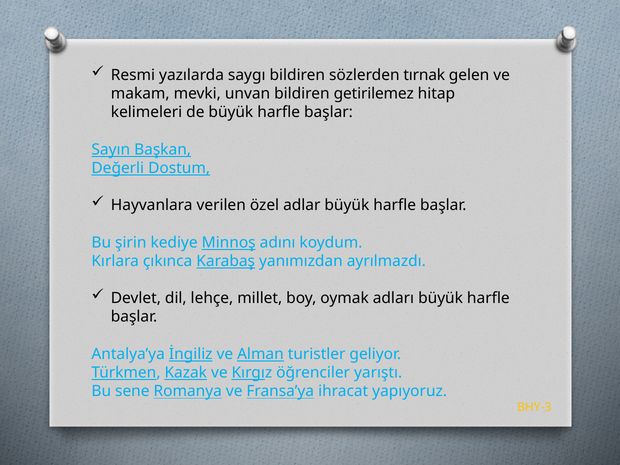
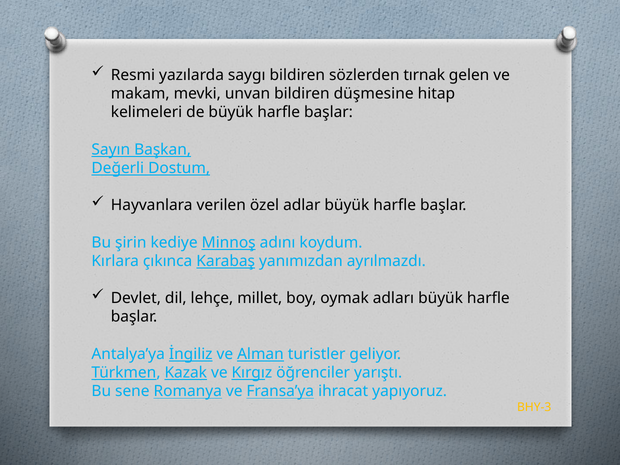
getirilemez: getirilemez -> düşmesine
